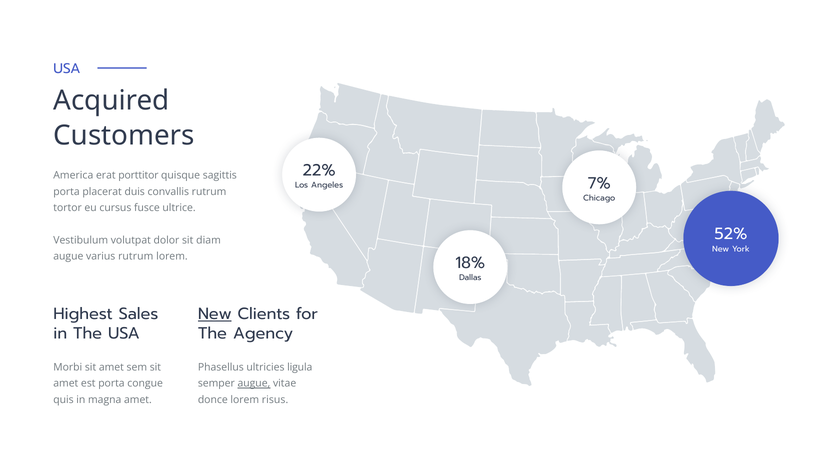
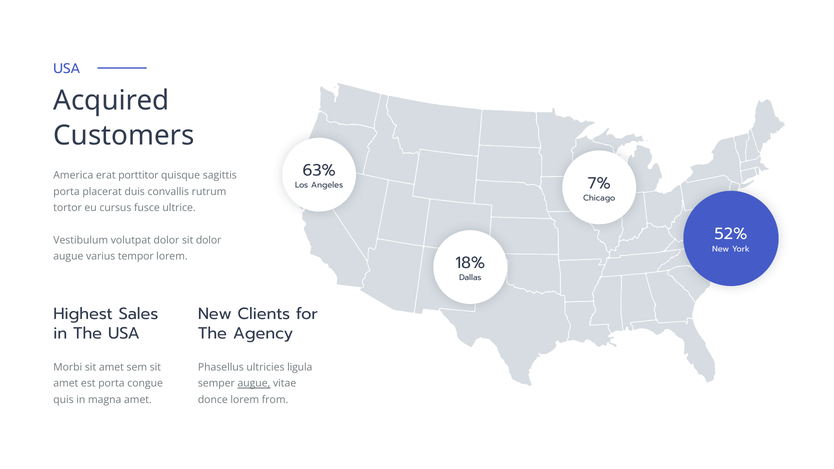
22%: 22% -> 63%
sit diam: diam -> dolor
varius rutrum: rutrum -> tempor
New at (215, 314) underline: present -> none
risus: risus -> from
